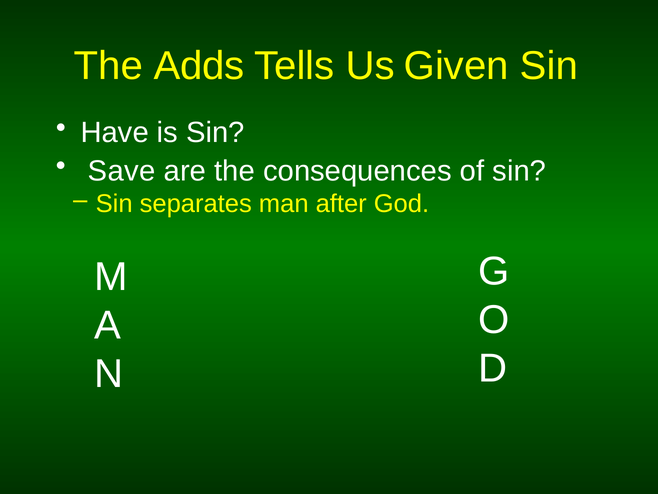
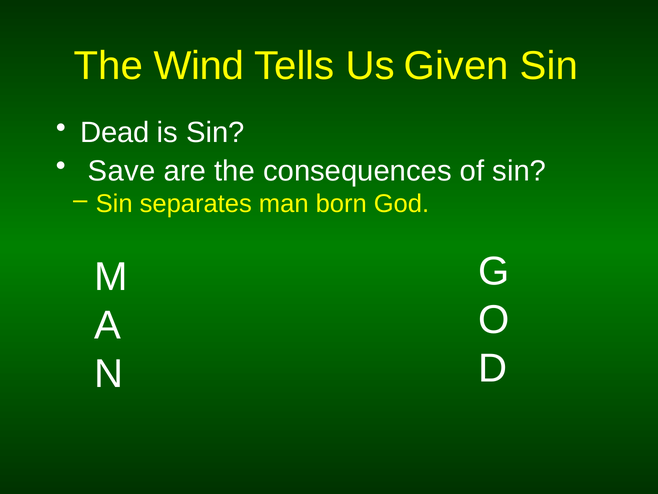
Adds: Adds -> Wind
Have: Have -> Dead
after: after -> born
